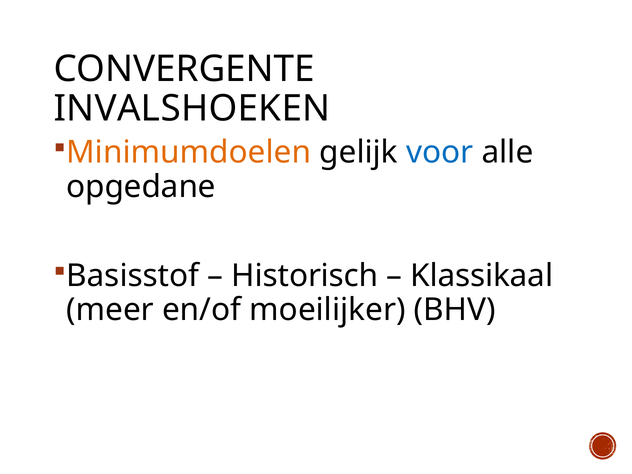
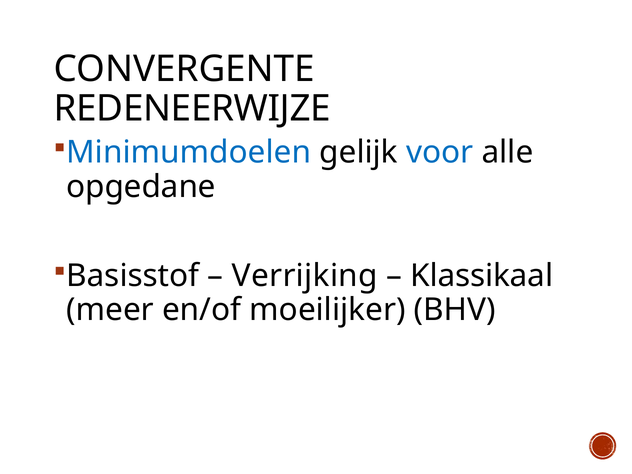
INVALSHOEKEN: INVALSHOEKEN -> REDENEERWIJZE
Minimumdoelen colour: orange -> blue
Historisch: Historisch -> Verrijking
